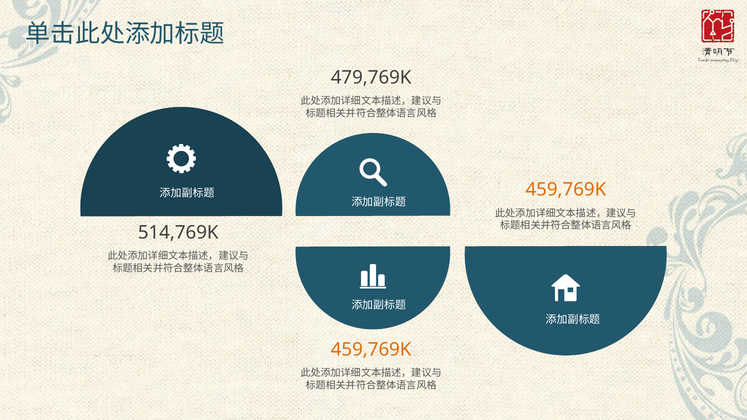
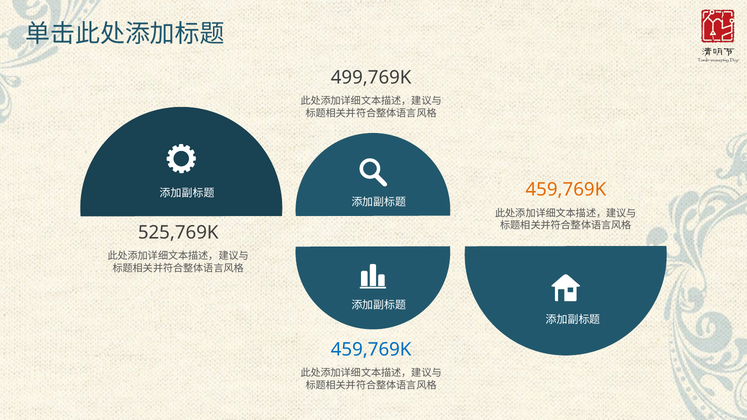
479,769K: 479,769K -> 499,769K
514,769K: 514,769K -> 525,769K
459,769K at (371, 350) colour: orange -> blue
